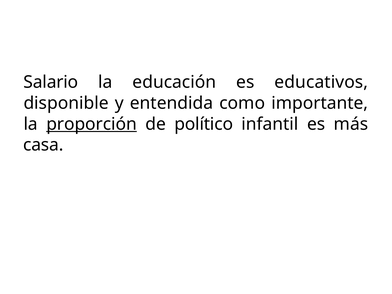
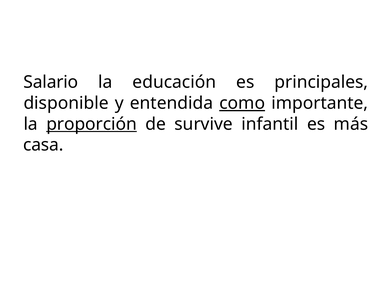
educativos: educativos -> principales
como underline: none -> present
político: político -> survive
